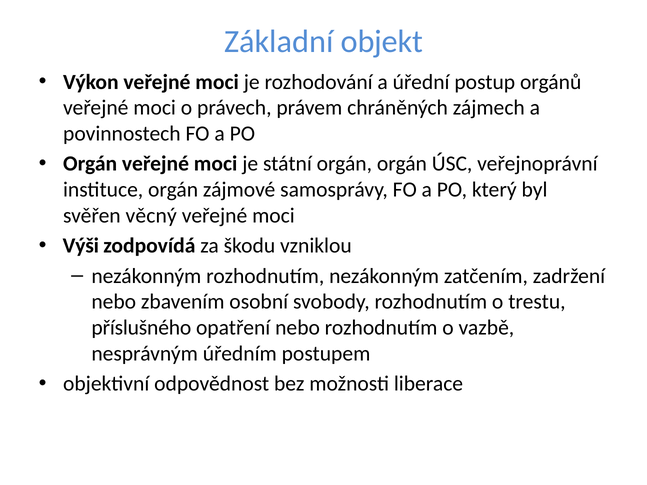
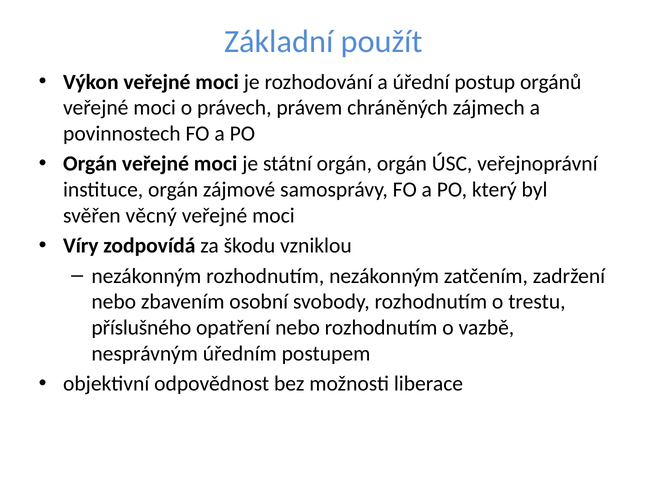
objekt: objekt -> použít
Výši: Výši -> Víry
